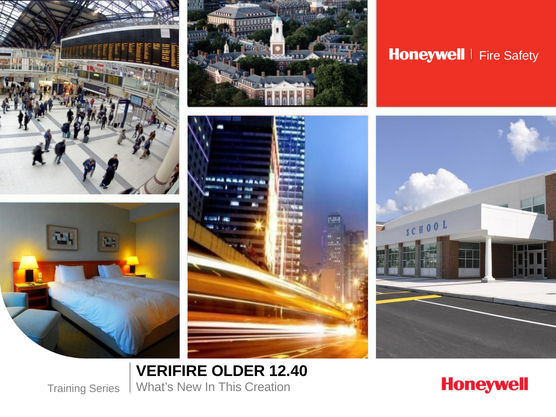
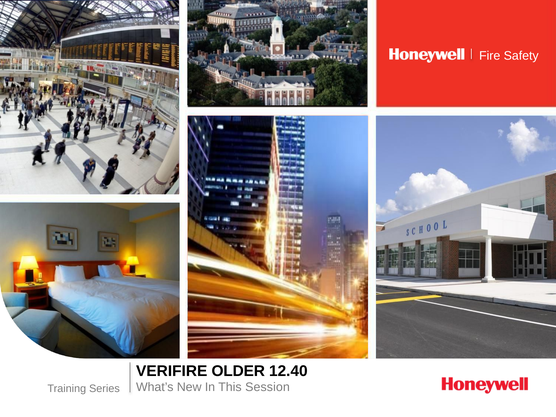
Creation: Creation -> Session
